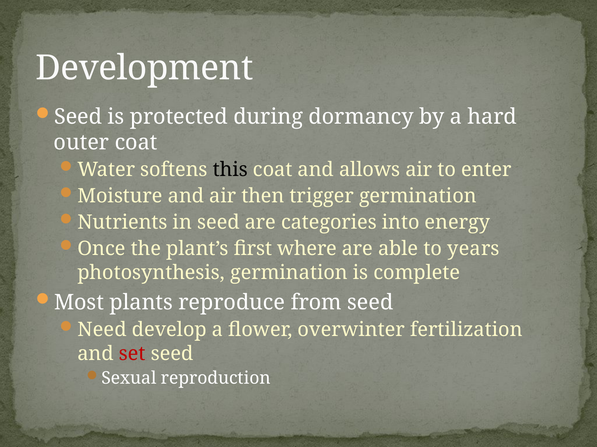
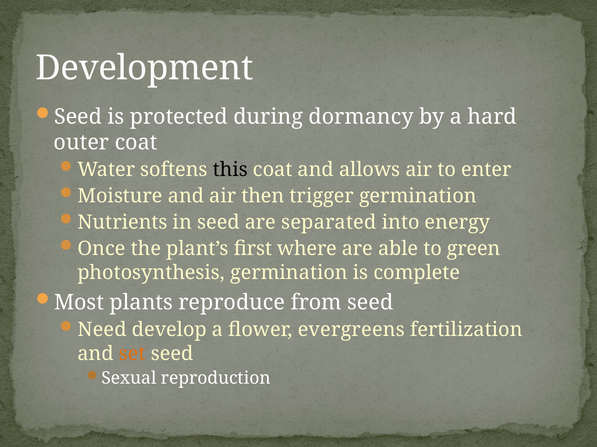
categories: categories -> separated
years: years -> green
overwinter: overwinter -> evergreens
set colour: red -> orange
